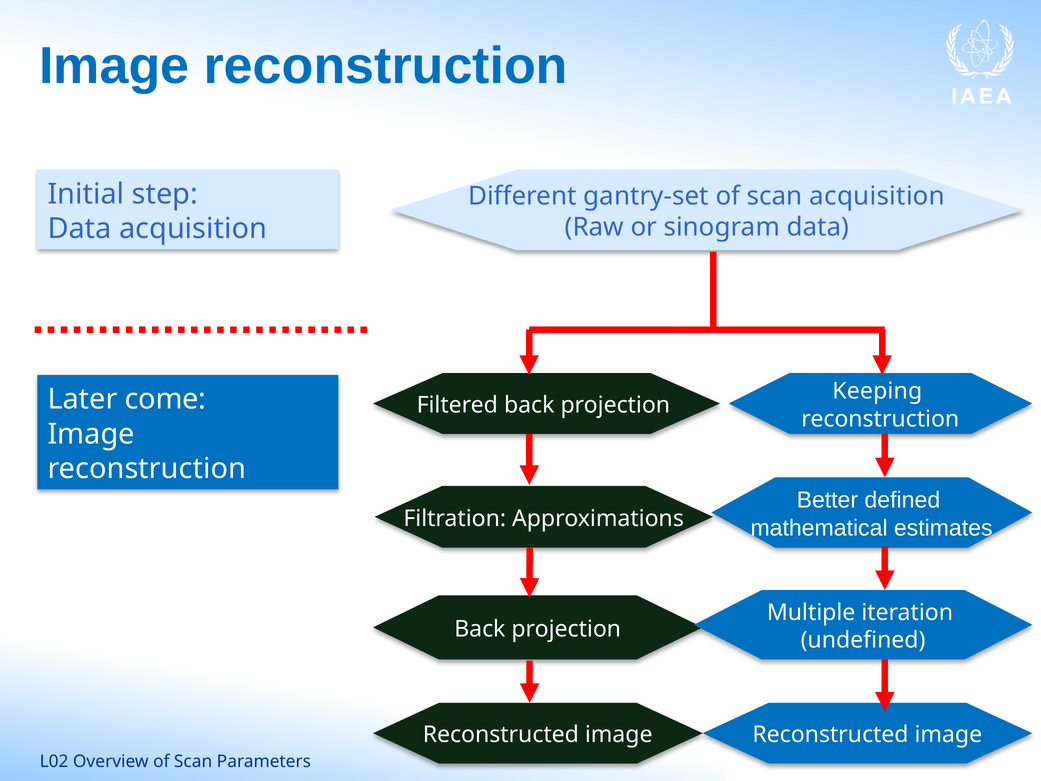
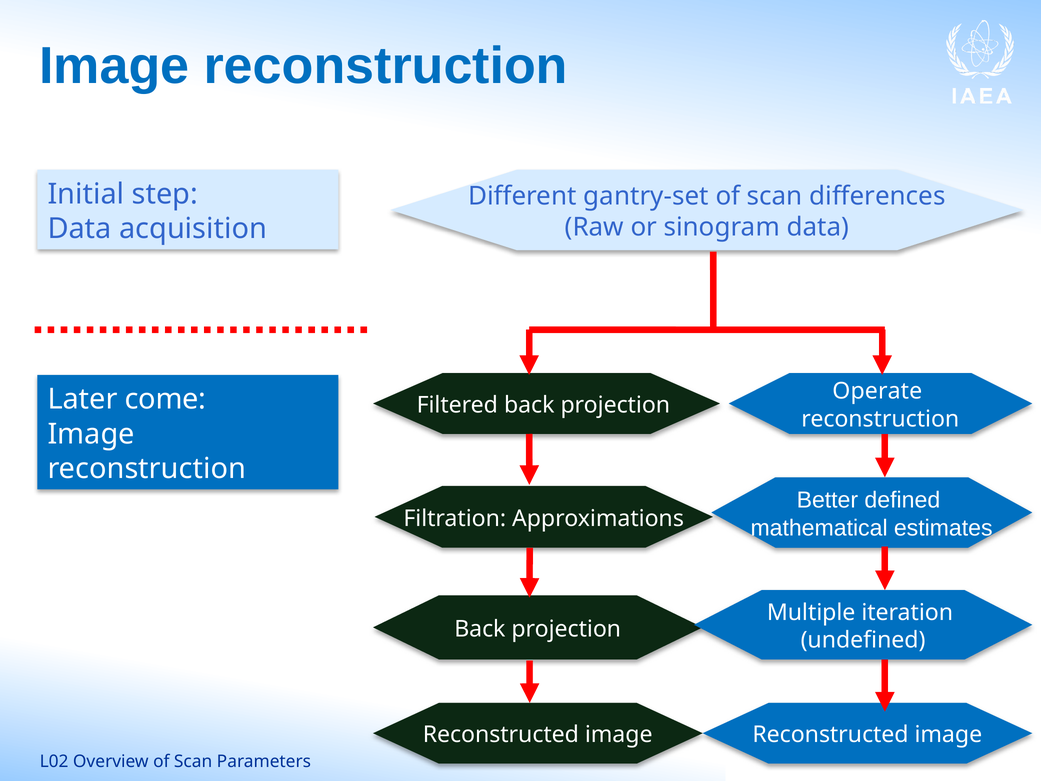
scan acquisition: acquisition -> differences
Keeping: Keeping -> Operate
